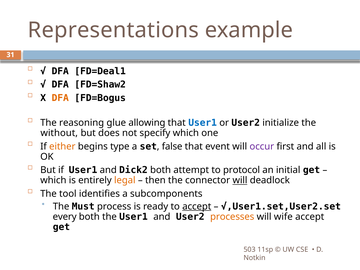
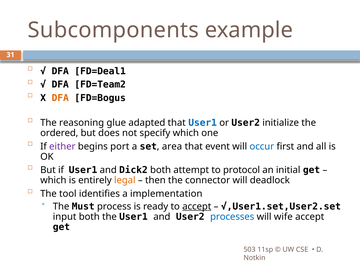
Representations: Representations -> Subcomponents
FD=Shaw2: FD=Shaw2 -> FD=Team2
allowing: allowing -> adapted
without: without -> ordered
either colour: orange -> purple
type: type -> port
false: false -> area
occur colour: purple -> blue
will at (240, 180) underline: present -> none
subcomponents: subcomponents -> implementation
every: every -> input
processes colour: orange -> blue
